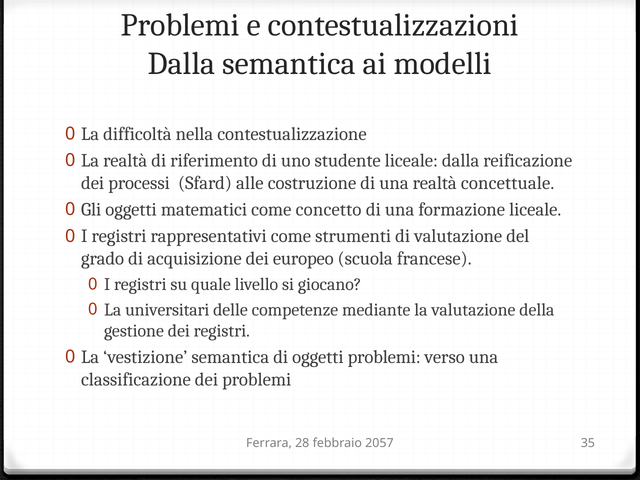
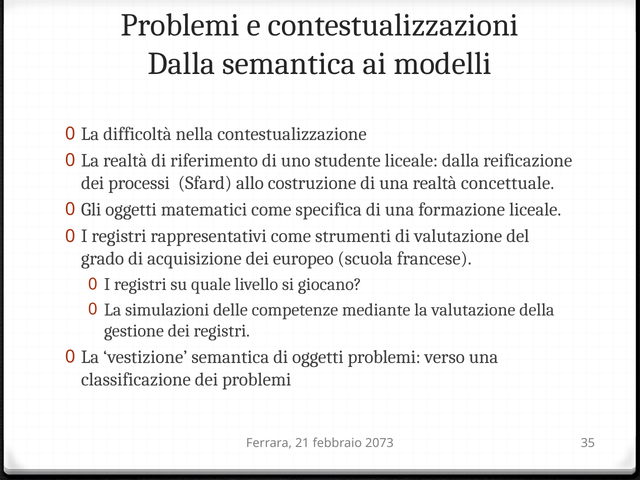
alle: alle -> allo
concetto: concetto -> specifica
universitari: universitari -> simulazioni
28: 28 -> 21
2057: 2057 -> 2073
